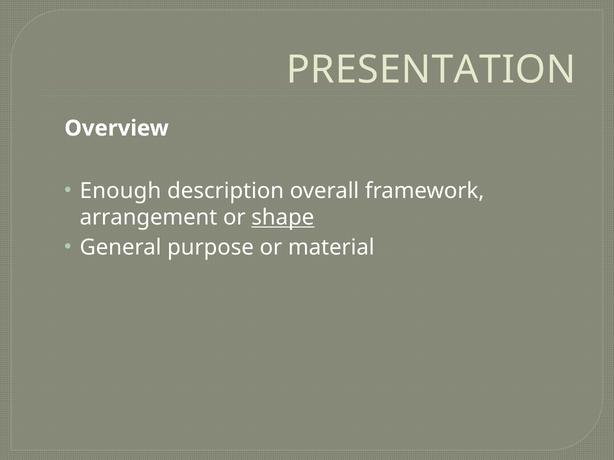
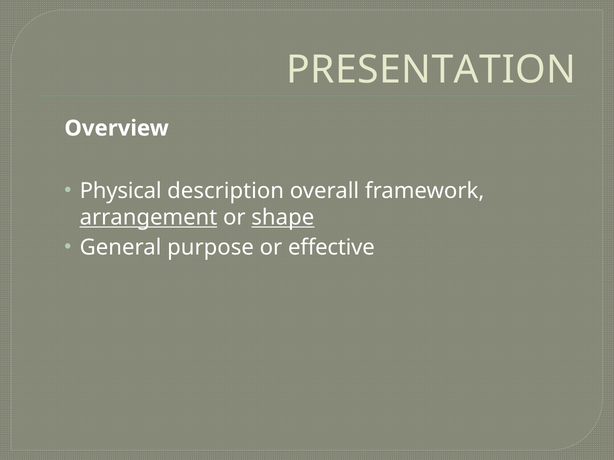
Enough: Enough -> Physical
arrangement underline: none -> present
material: material -> effective
